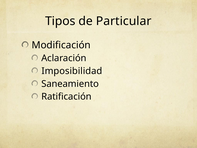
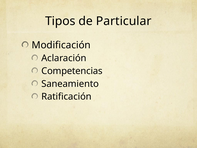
Imposibilidad: Imposibilidad -> Competencias
